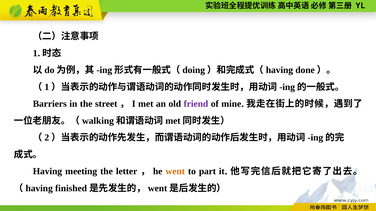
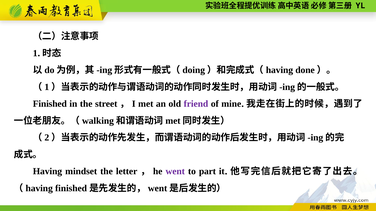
Barriers: Barriers -> Finished
meeting: meeting -> mindset
went colour: orange -> purple
